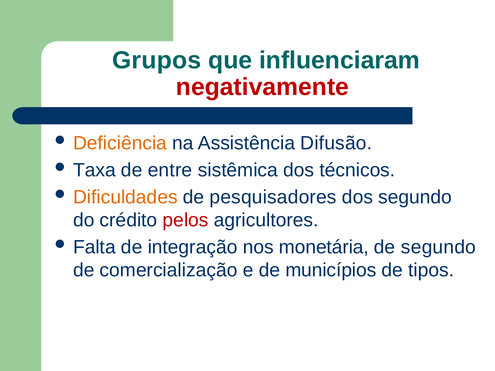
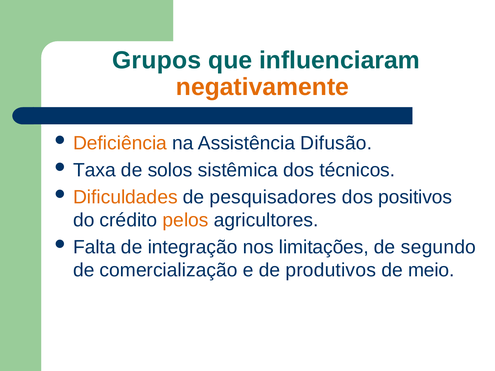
negativamente colour: red -> orange
entre: entre -> solos
dos segundo: segundo -> positivos
pelos colour: red -> orange
monetária: monetária -> limitações
municípios: municípios -> produtivos
tipos: tipos -> meio
